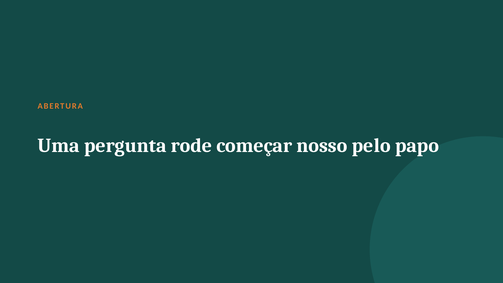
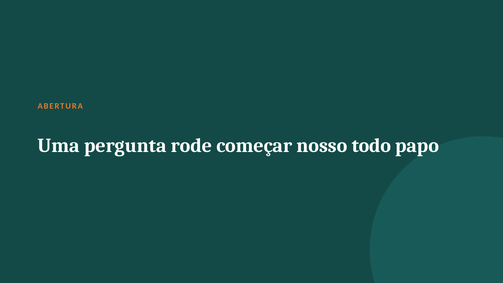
pelo: pelo -> todo
